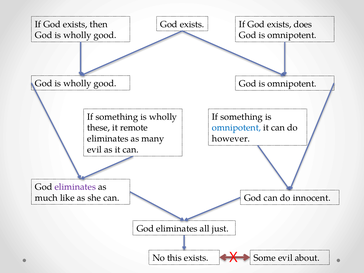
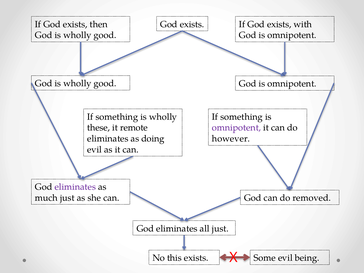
does: does -> with
omnipotent at (236, 128) colour: blue -> purple
many: many -> doing
much like: like -> just
innocent: innocent -> removed
about: about -> being
